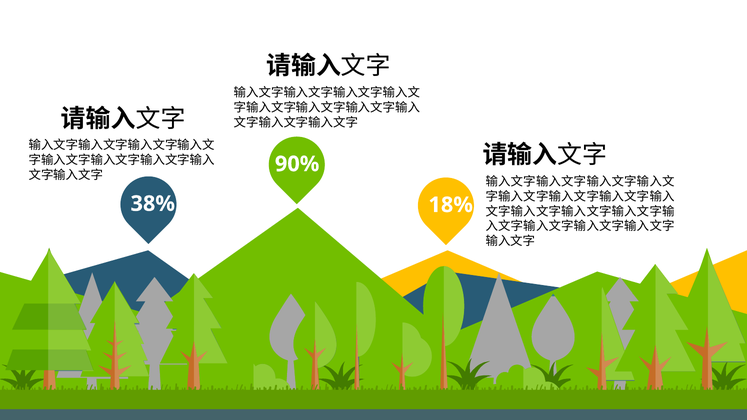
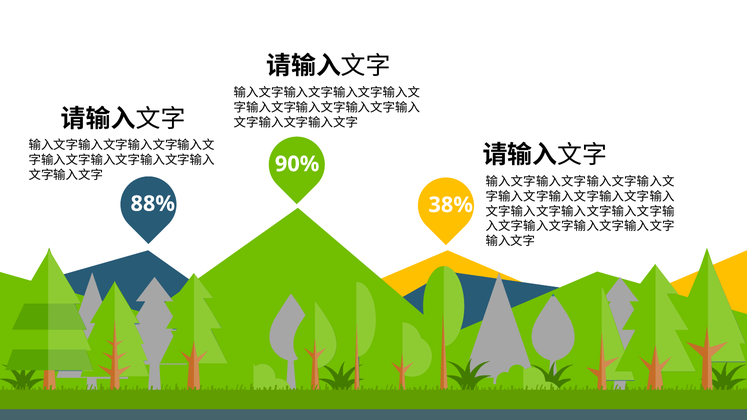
38%: 38% -> 88%
18%: 18% -> 38%
